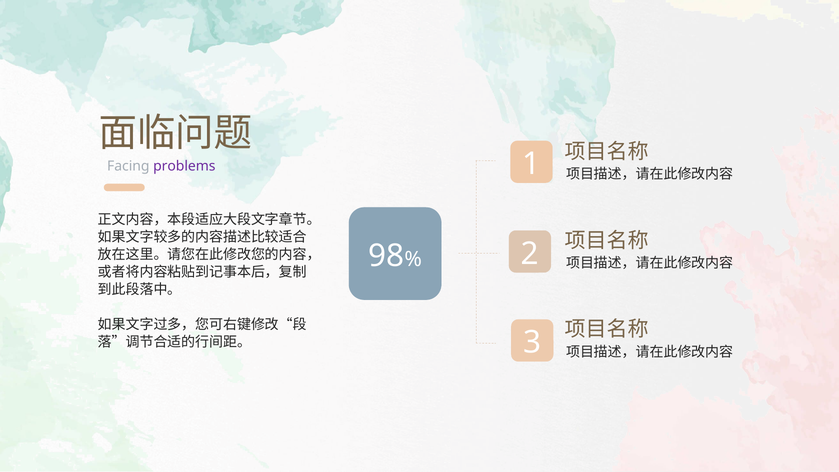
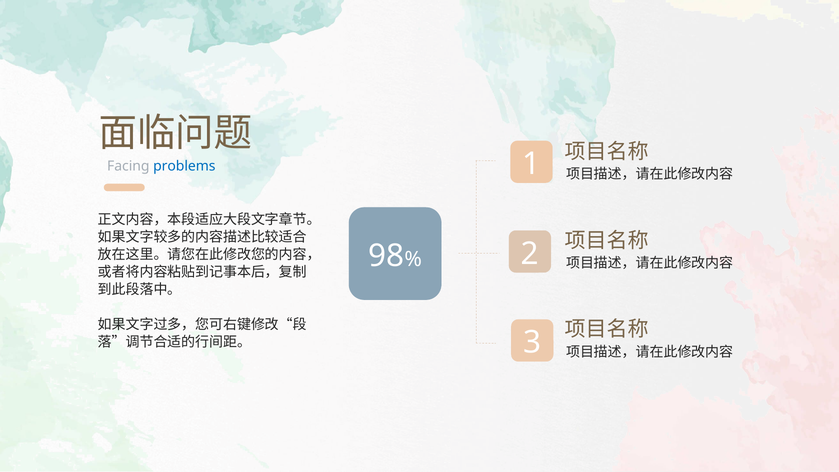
problems colour: purple -> blue
